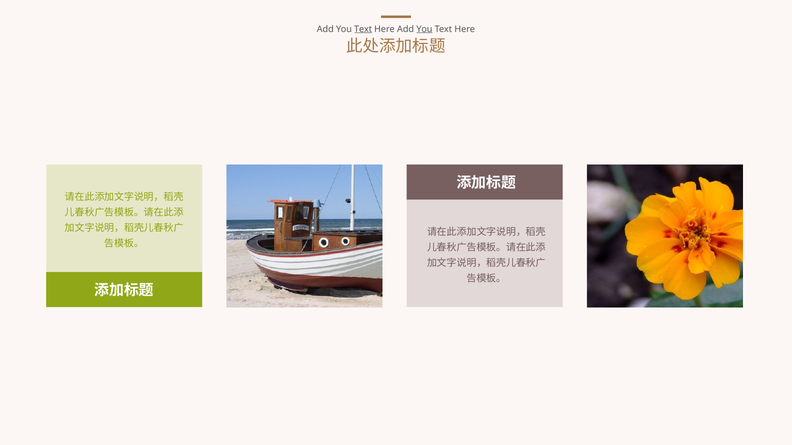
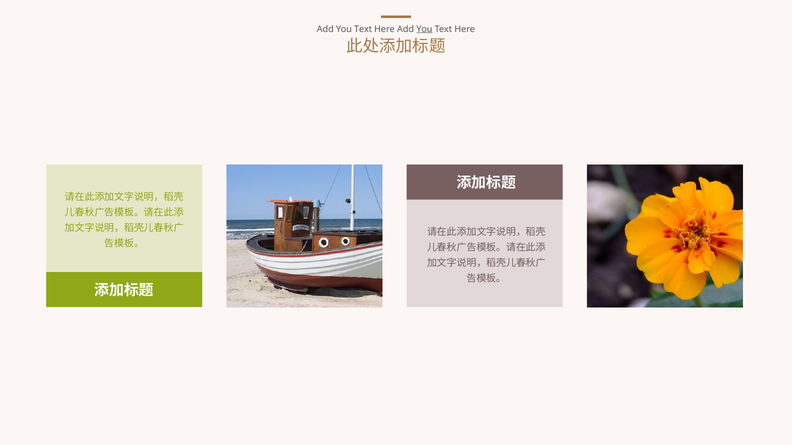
Text at (363, 29) underline: present -> none
